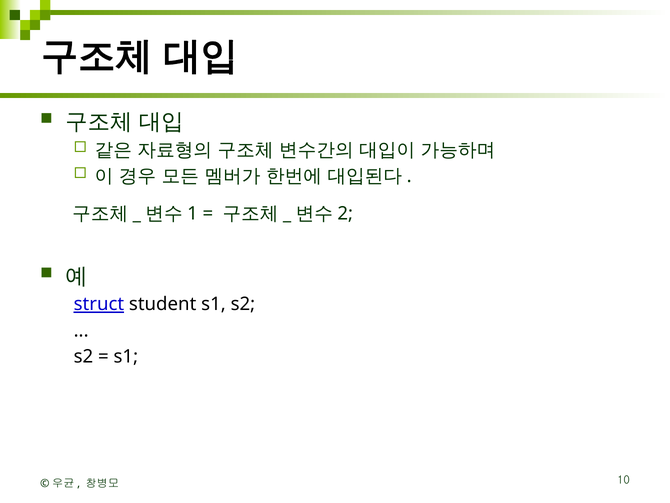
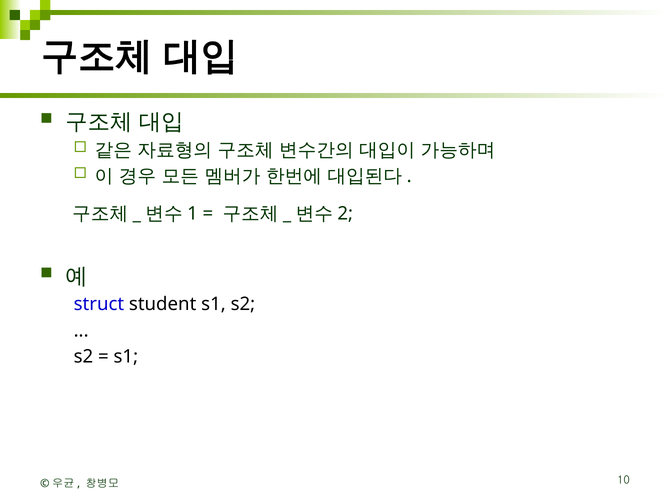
struct underline: present -> none
